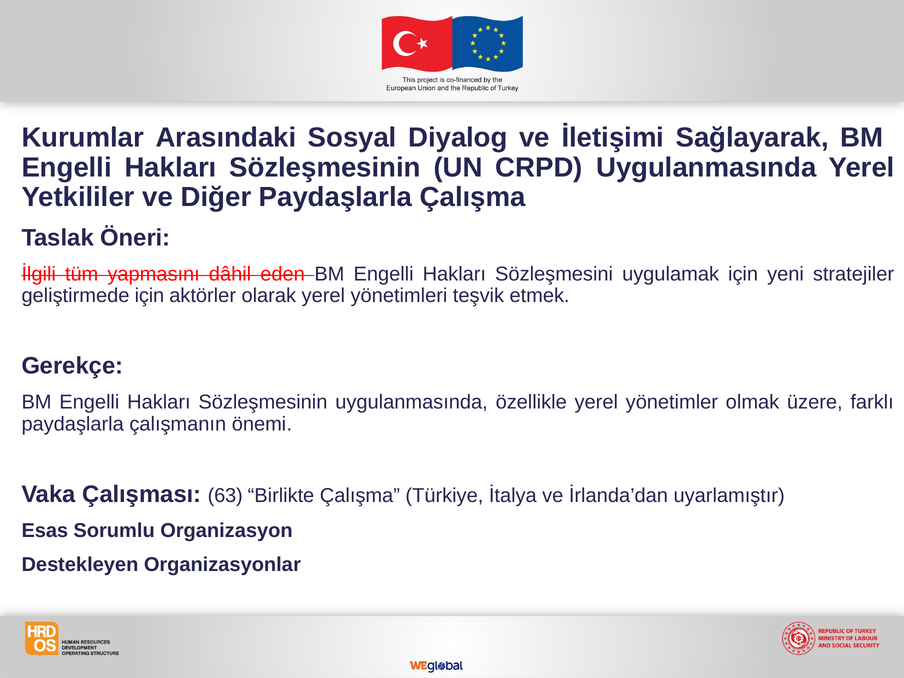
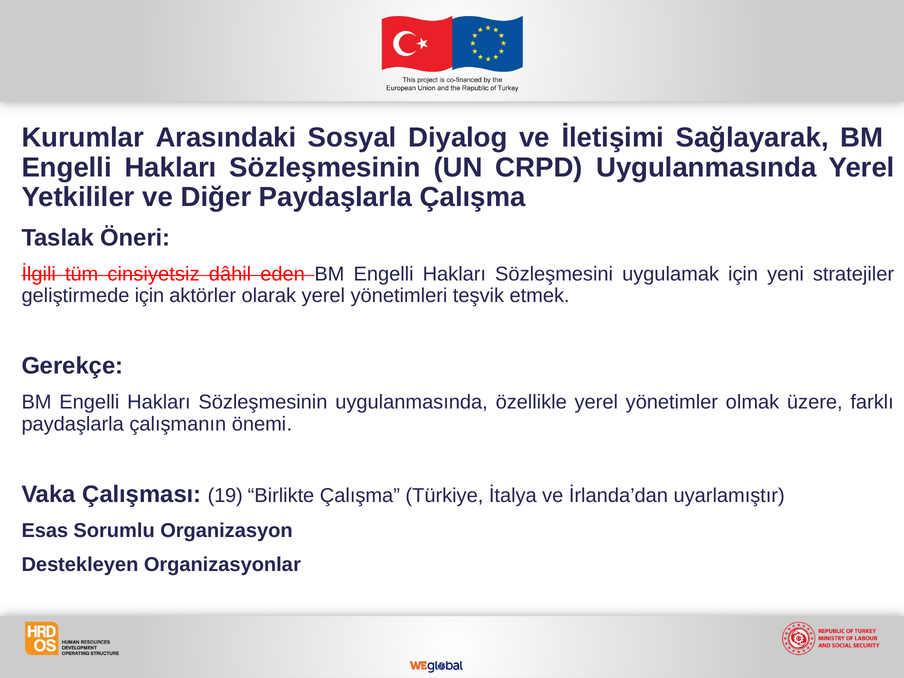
yapmasını: yapmasını -> cinsiyetsiz
63: 63 -> 19
